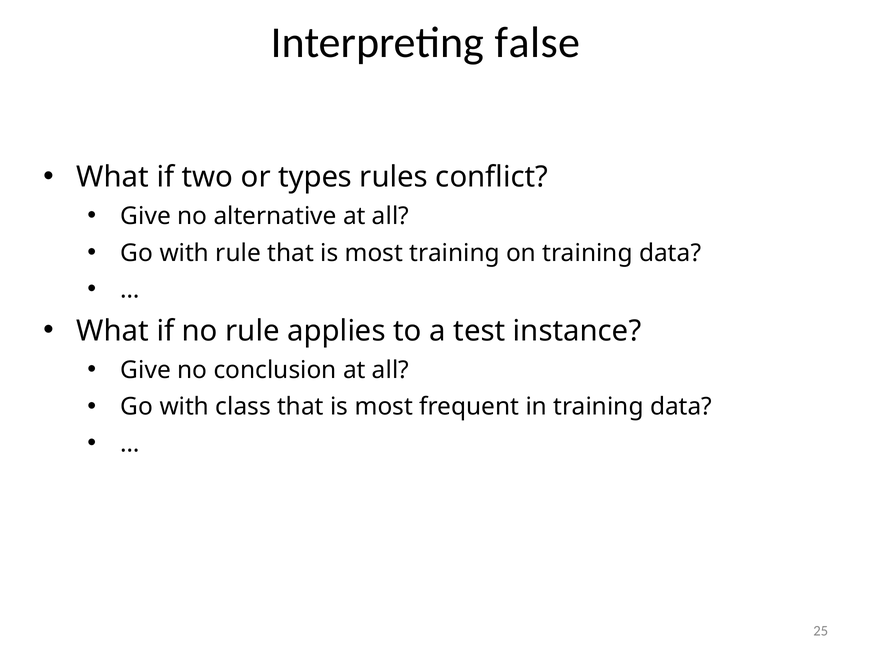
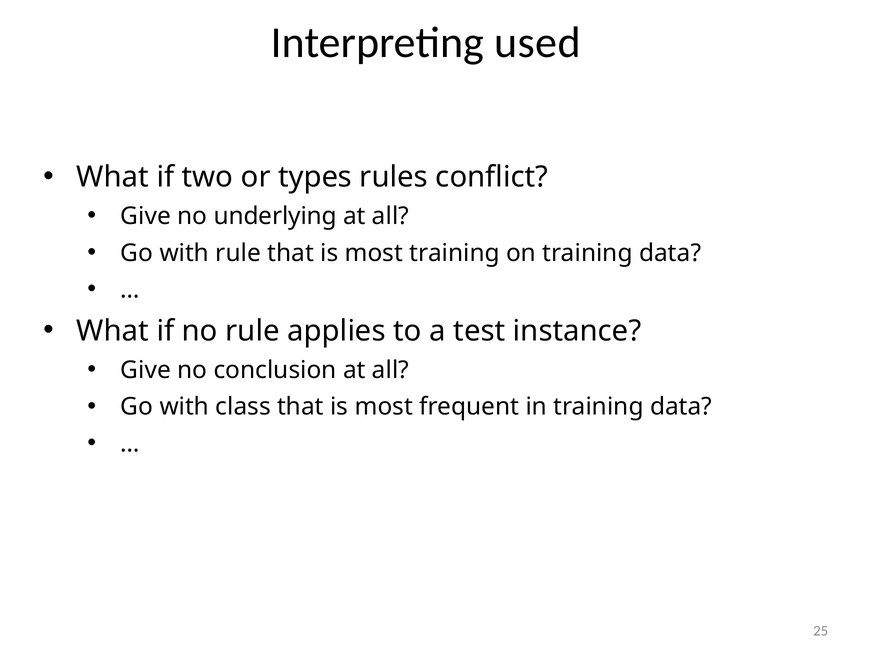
false: false -> used
alternative: alternative -> underlying
